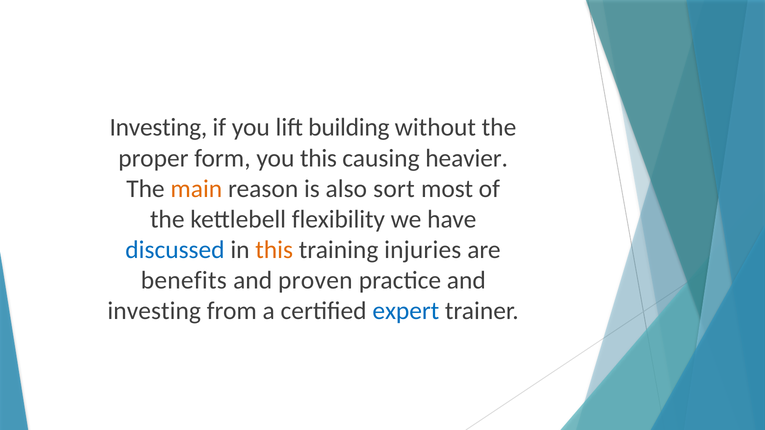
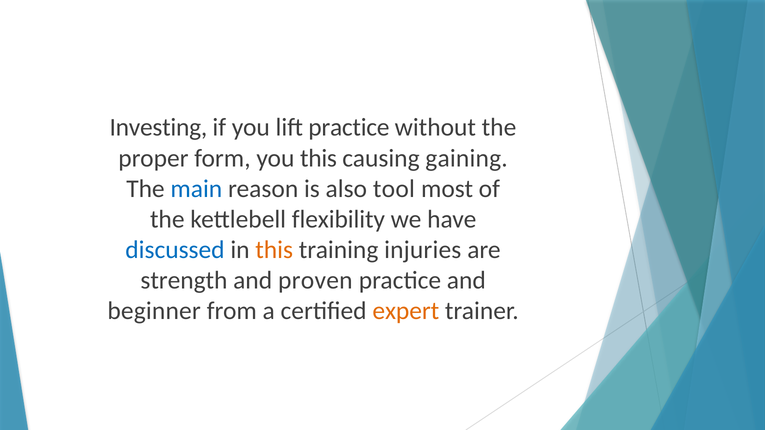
lift building: building -> practice
heavier: heavier -> gaining
main colour: orange -> blue
sort: sort -> tool
benefits: benefits -> strength
investing at (154, 311): investing -> beginner
expert colour: blue -> orange
